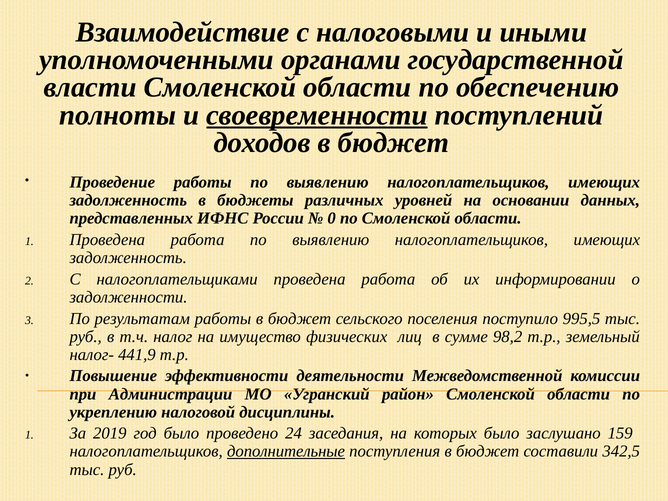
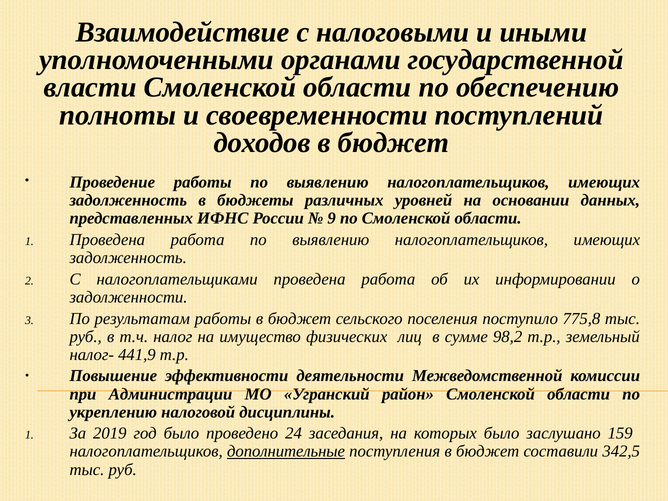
своевременности underline: present -> none
0: 0 -> 9
995,5: 995,5 -> 775,8
